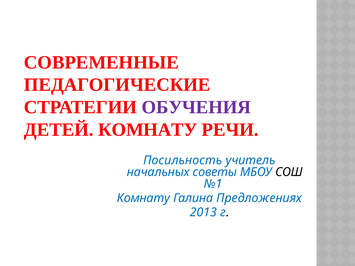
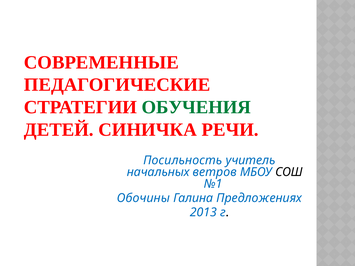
ОБУЧЕНИЯ colour: purple -> green
ДЕТЕЙ КОМНАТУ: КОМНАТУ -> СИНИЧКА
советы: советы -> ветров
Комнату at (144, 198): Комнату -> Обочины
